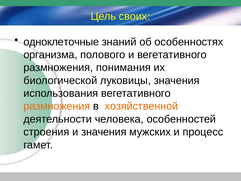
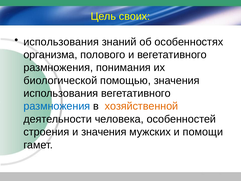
одноклеточные at (61, 42): одноклеточные -> использования
луковицы: луковицы -> помощью
размножения at (57, 106) colour: orange -> blue
процесс: процесс -> помощи
